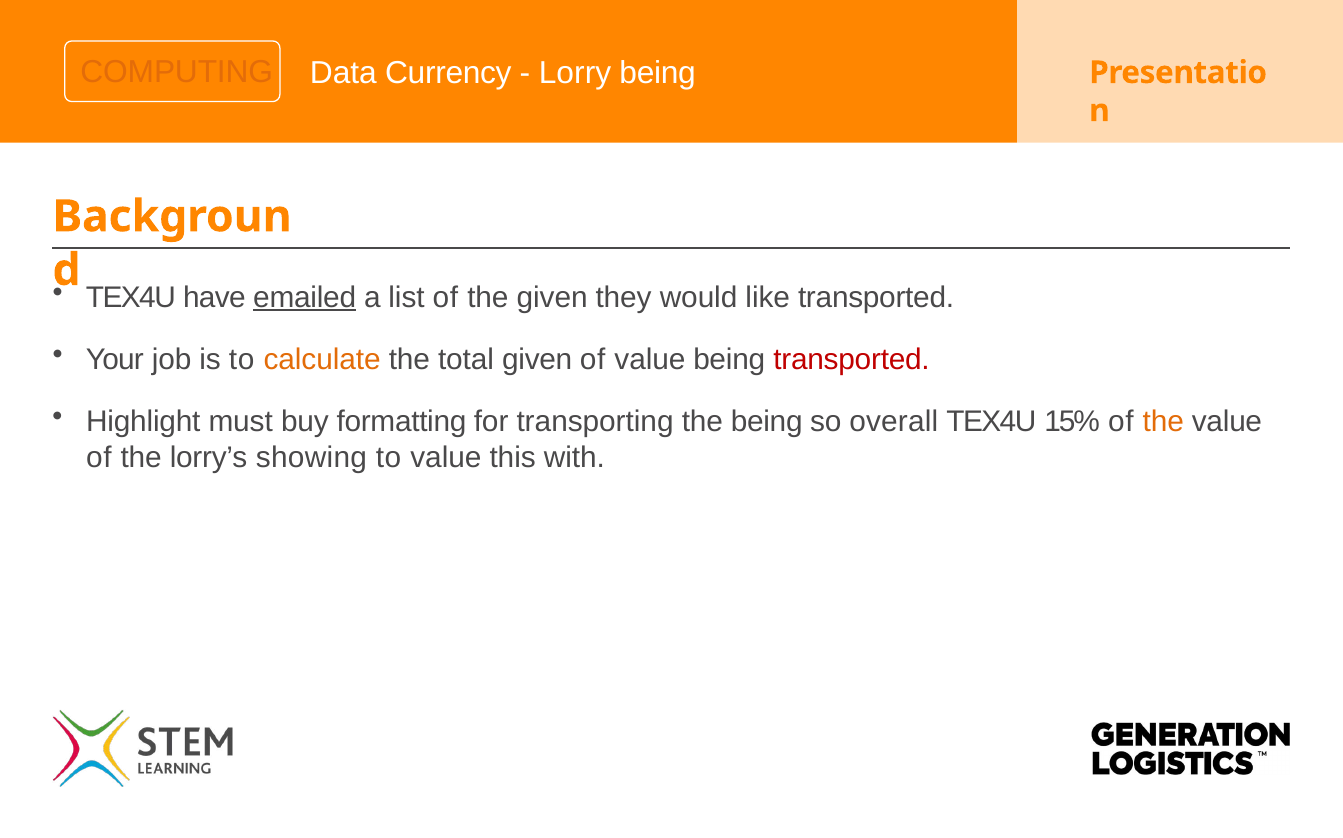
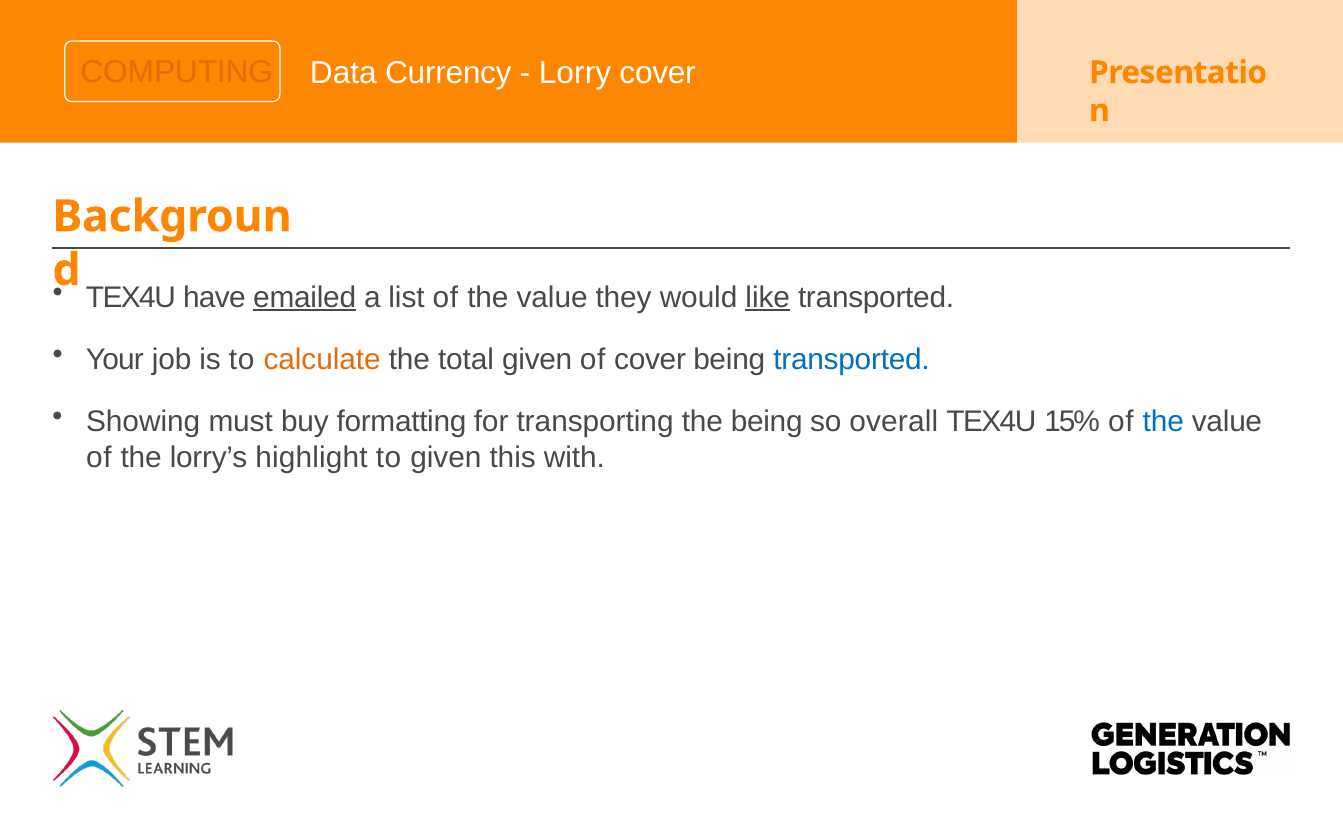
Lorry being: being -> cover
list of the given: given -> value
like underline: none -> present
of value: value -> cover
transported at (852, 360) colour: red -> blue
Highlight: Highlight -> Showing
the at (1163, 422) colour: orange -> blue
showing: showing -> highlight
to value: value -> given
